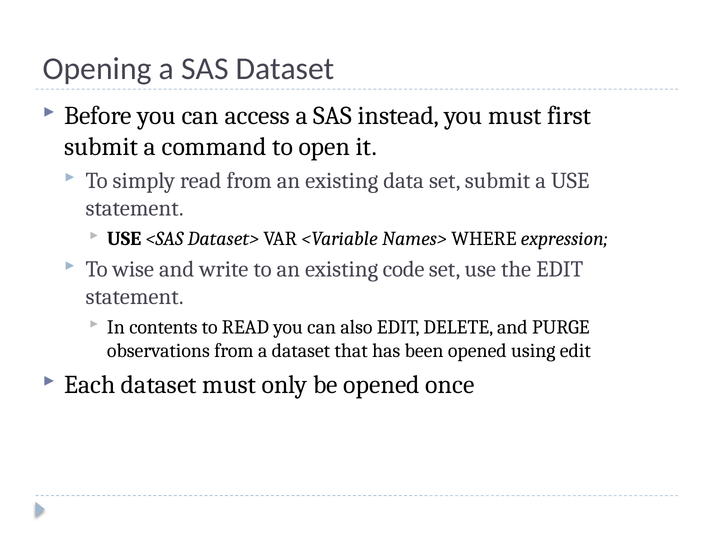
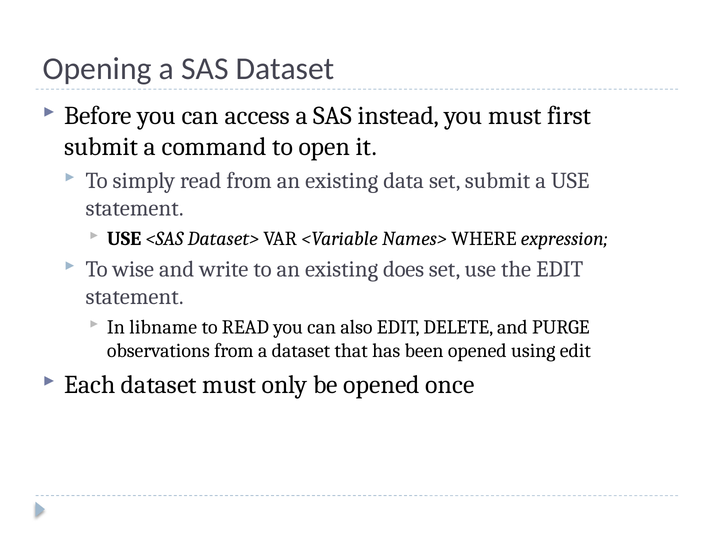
code: code -> does
contents: contents -> libname
